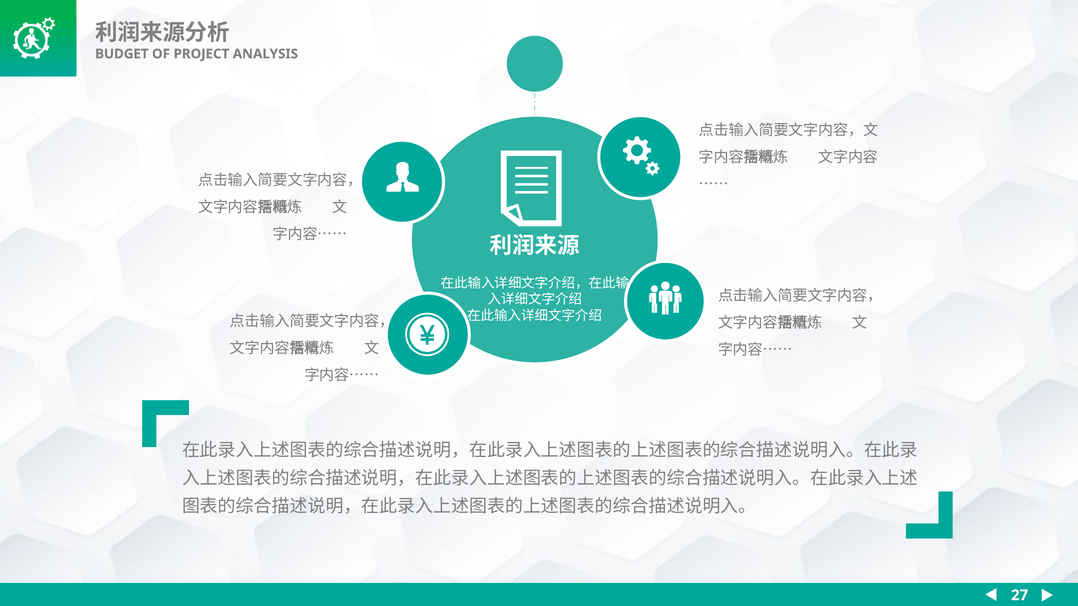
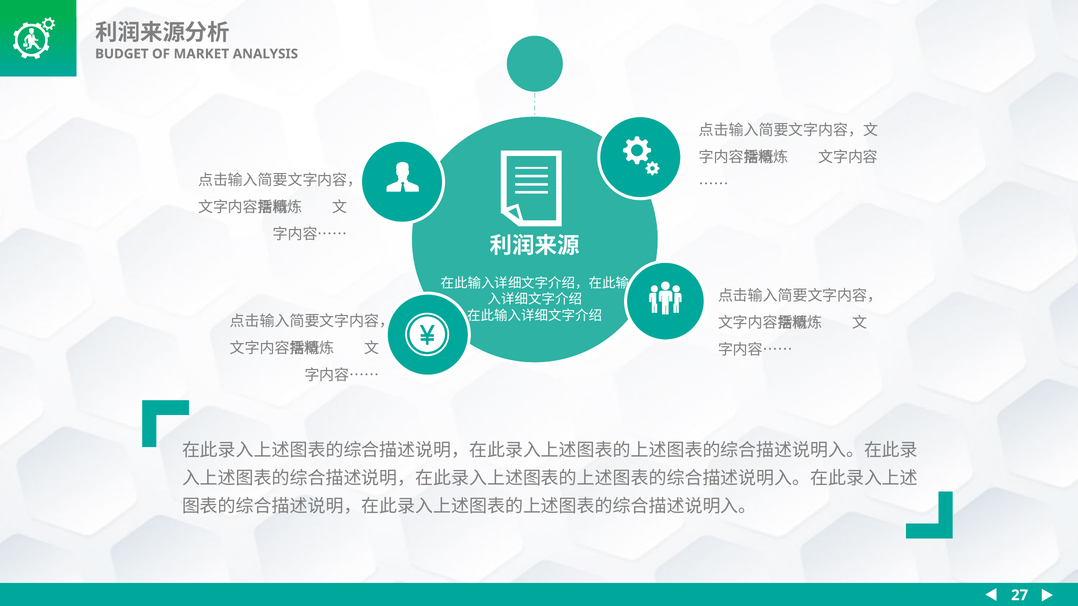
PROJECT: PROJECT -> MARKET
